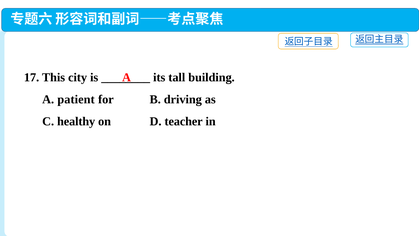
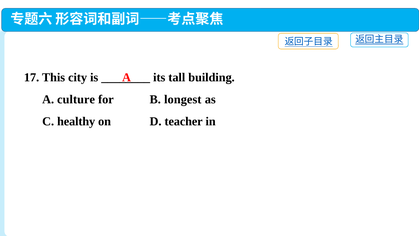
patient: patient -> culture
driving: driving -> longest
